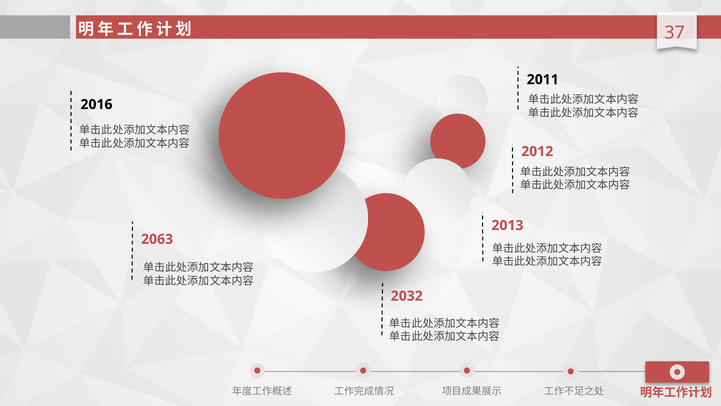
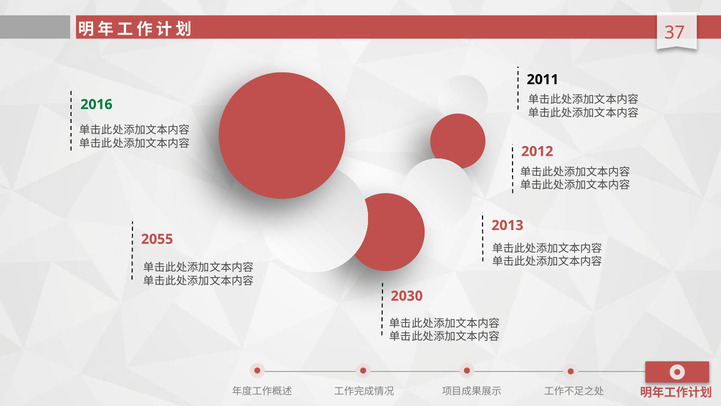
2016 colour: black -> green
2063: 2063 -> 2055
2032: 2032 -> 2030
